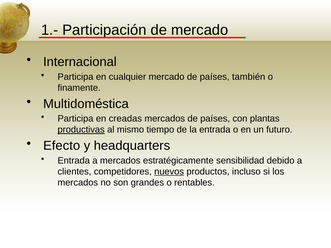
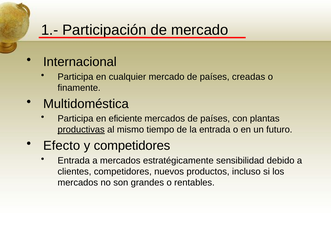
también: también -> creadas
creadas: creadas -> eficiente
y headquarters: headquarters -> competidores
nuevos underline: present -> none
